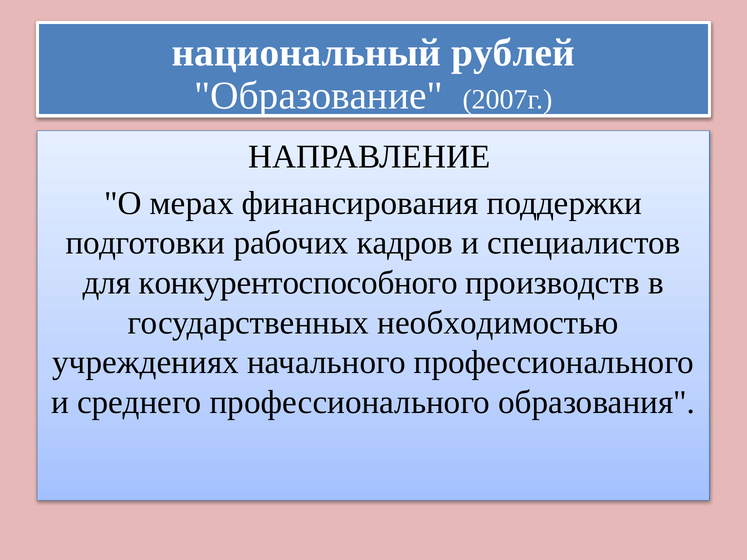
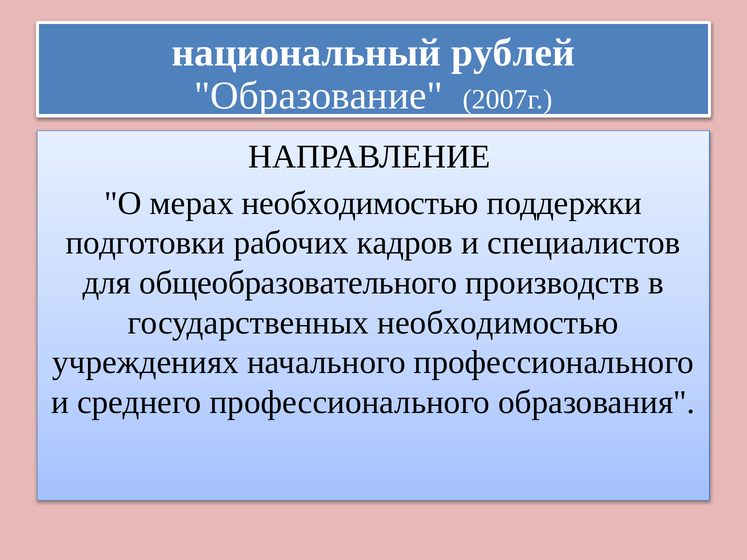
мерах финансирования: финансирования -> необходимостью
конкурентоспособного: конкурентоспособного -> общеобразовательного
